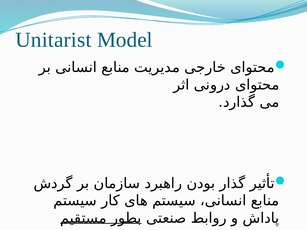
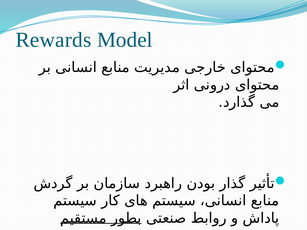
Unitarist: Unitarist -> Rewards
